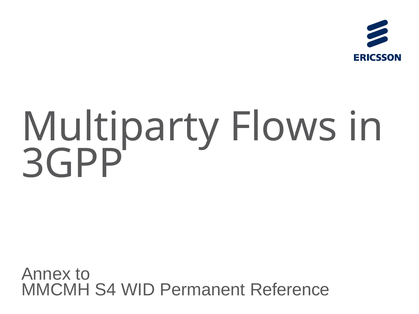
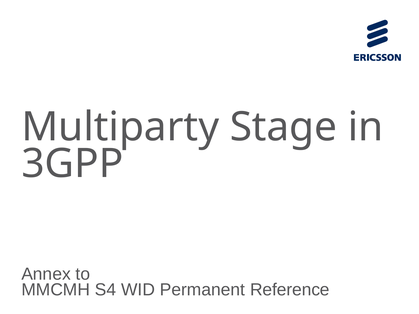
Flows: Flows -> Stage
